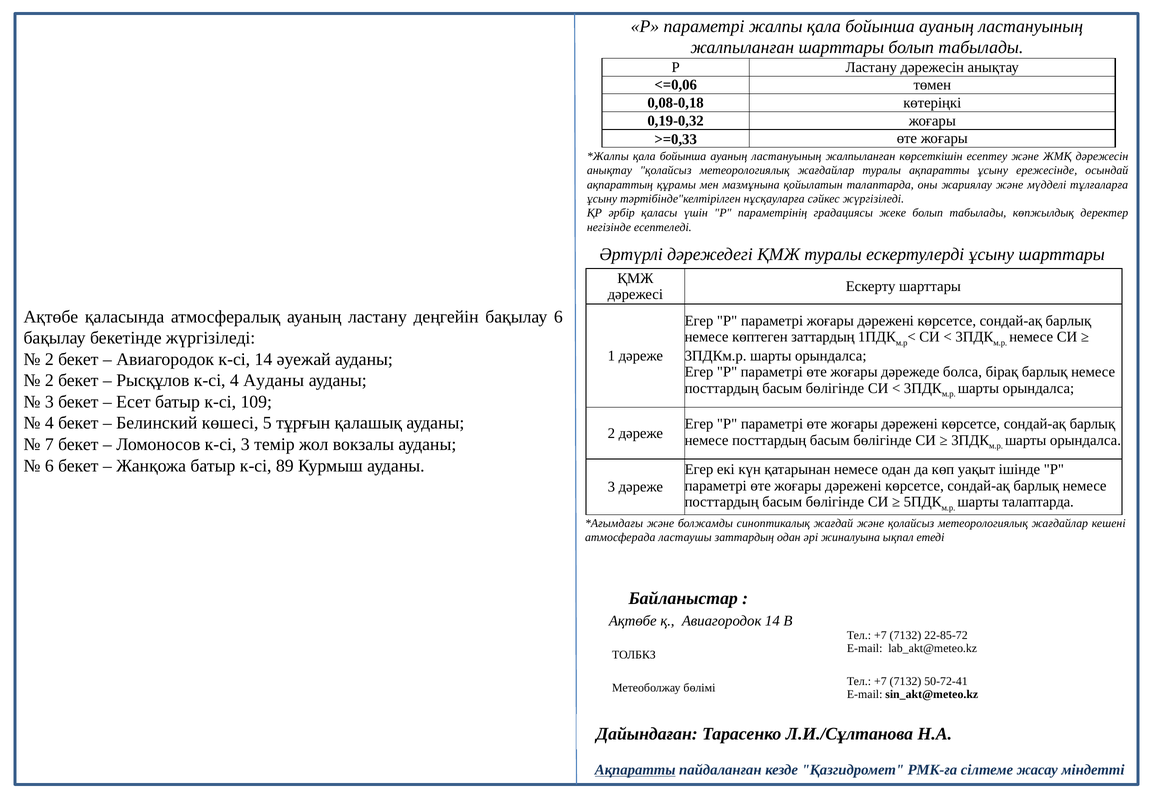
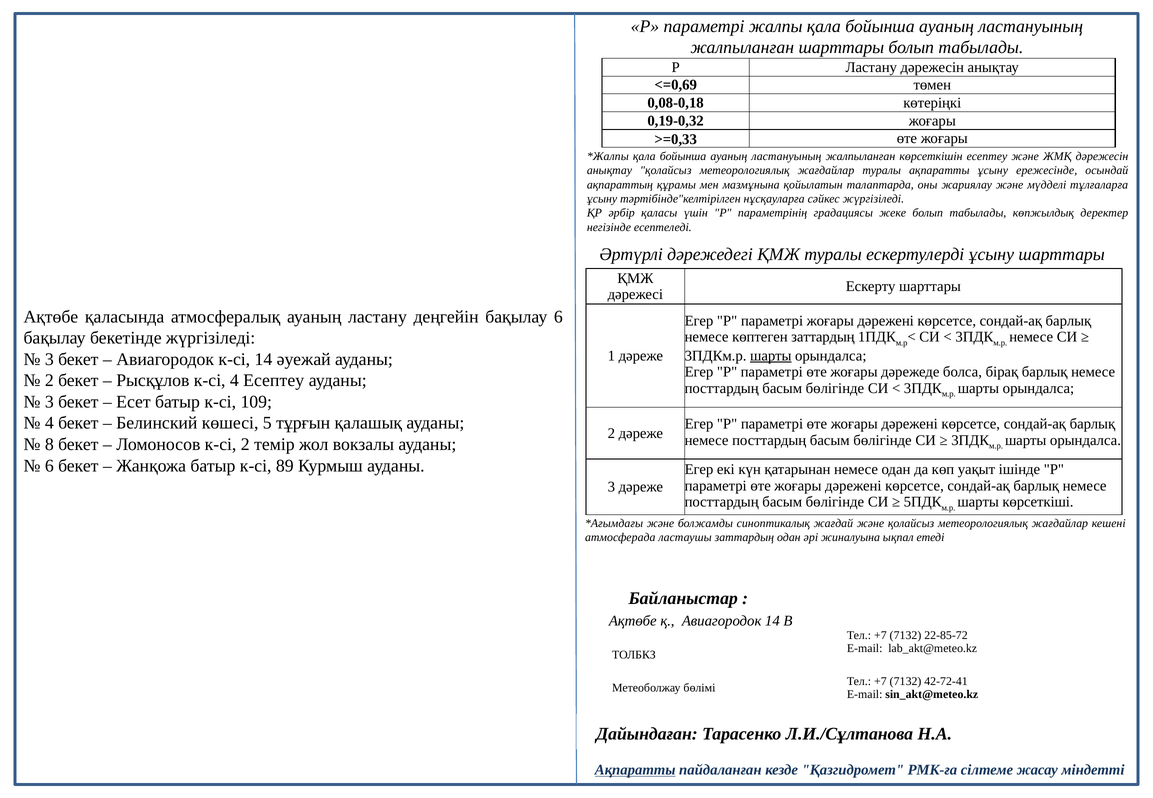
<=0,06: <=0,06 -> <=0,69
шарты at (771, 356) underline: none -> present
2 at (49, 359): 2 -> 3
4 Ауданы: Ауданы -> Есептеу
7: 7 -> 8
к-сі 3: 3 -> 2
шарты талаптарда: талаптарда -> көрсеткіші
50-72-41: 50-72-41 -> 42-72-41
